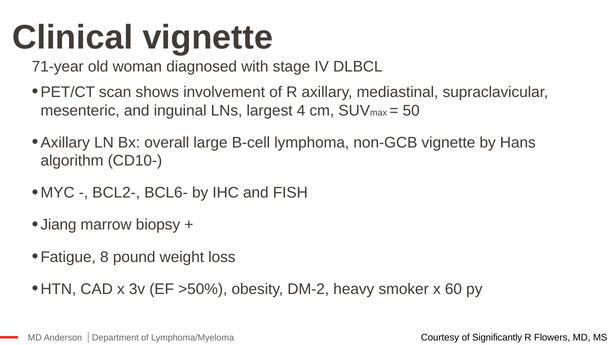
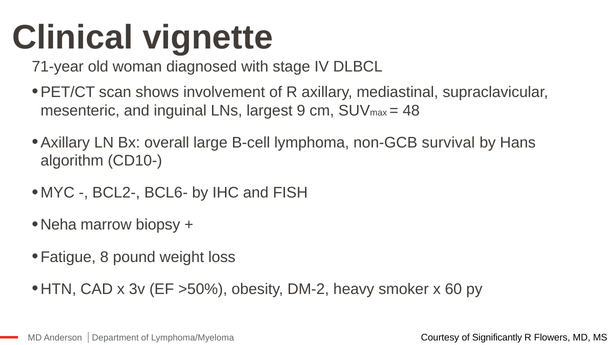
4: 4 -> 9
50: 50 -> 48
non-GCB vignette: vignette -> survival
Jiang: Jiang -> Neha
